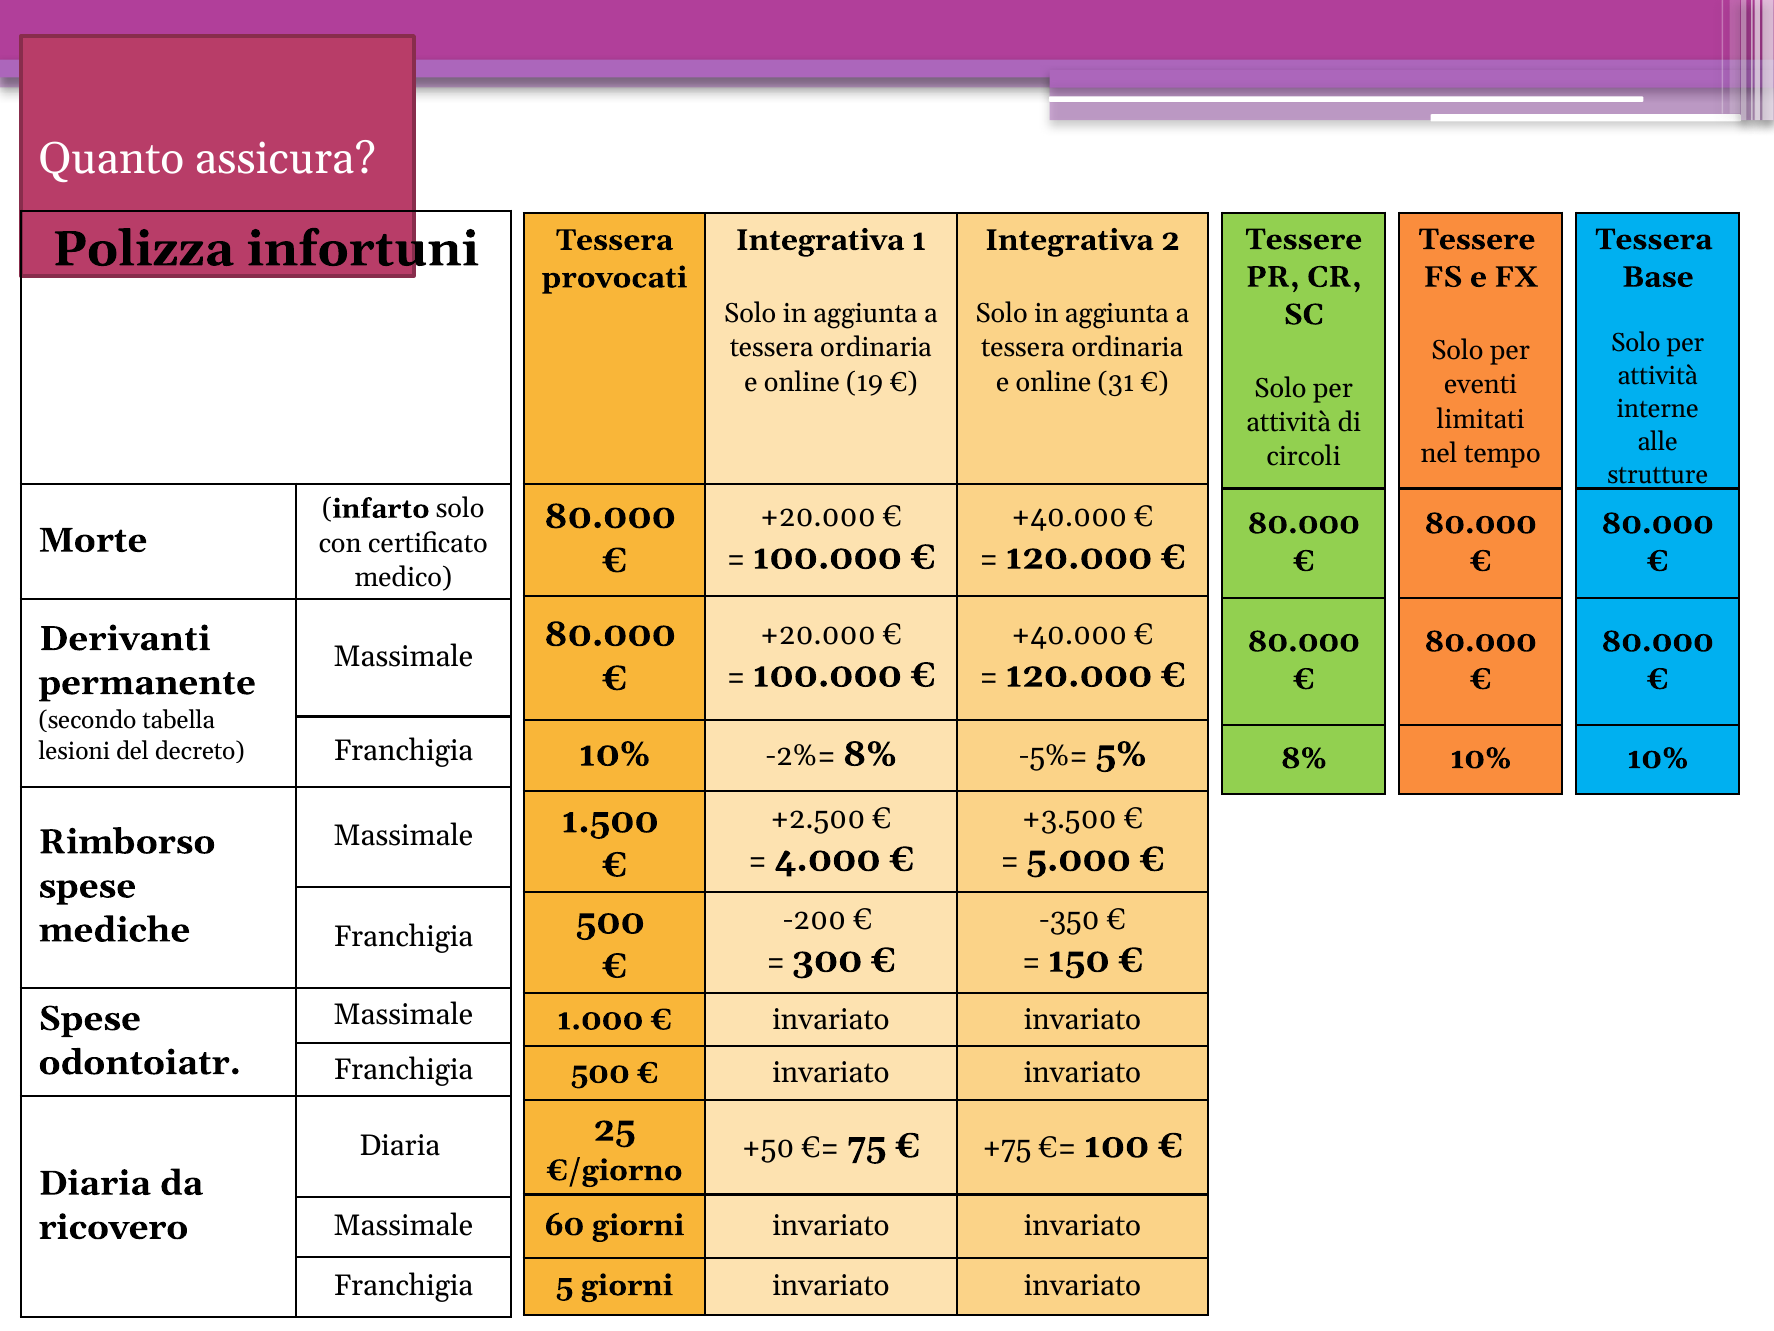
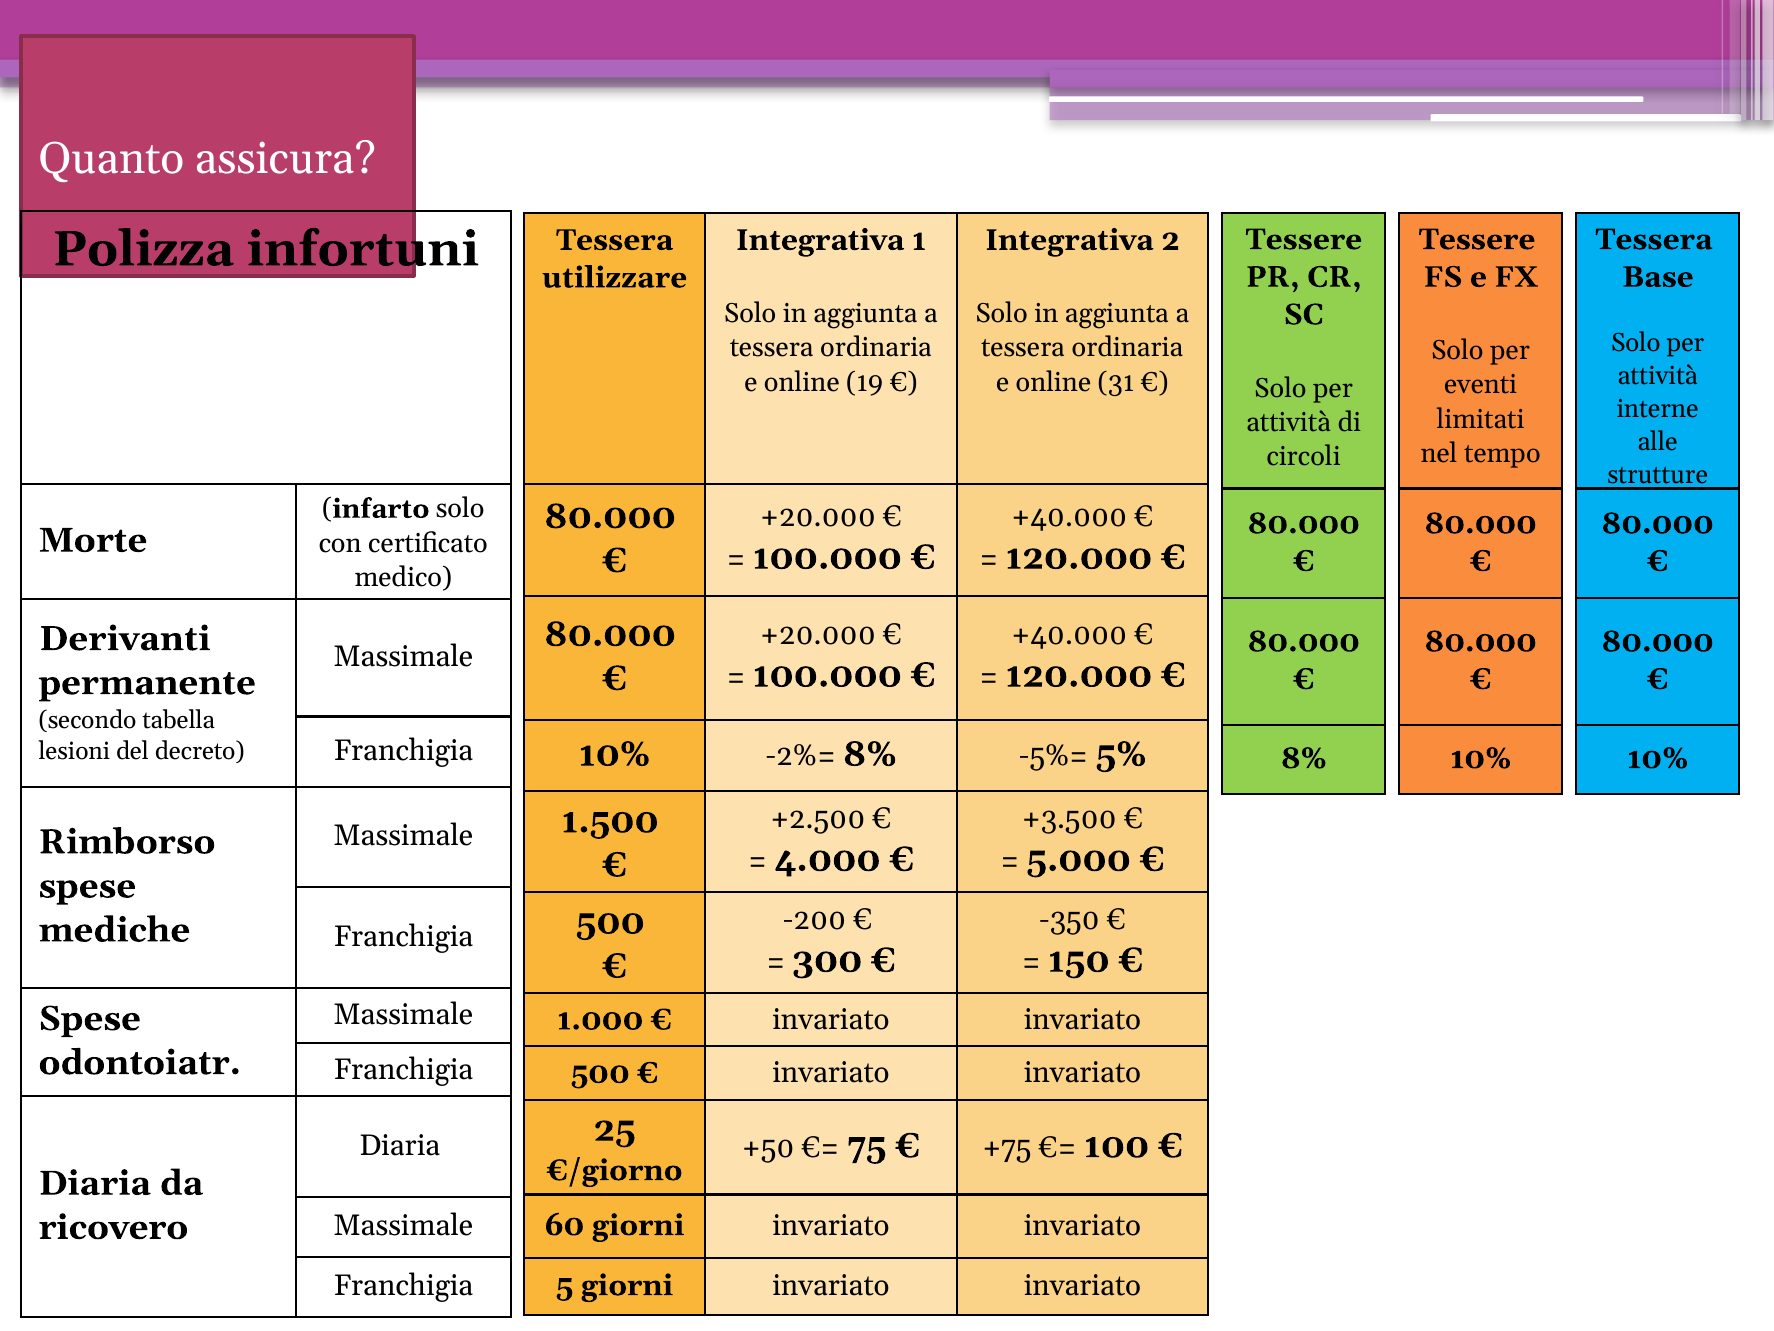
provocati: provocati -> utilizzare
